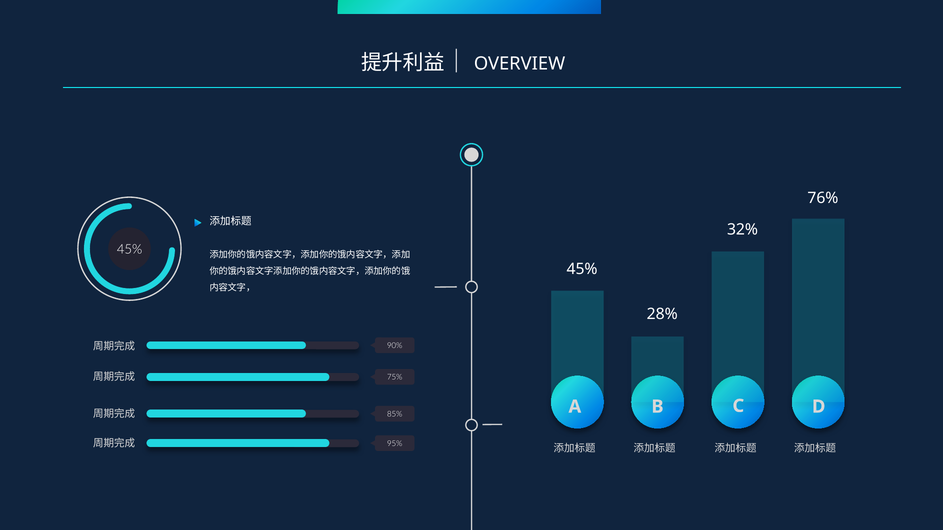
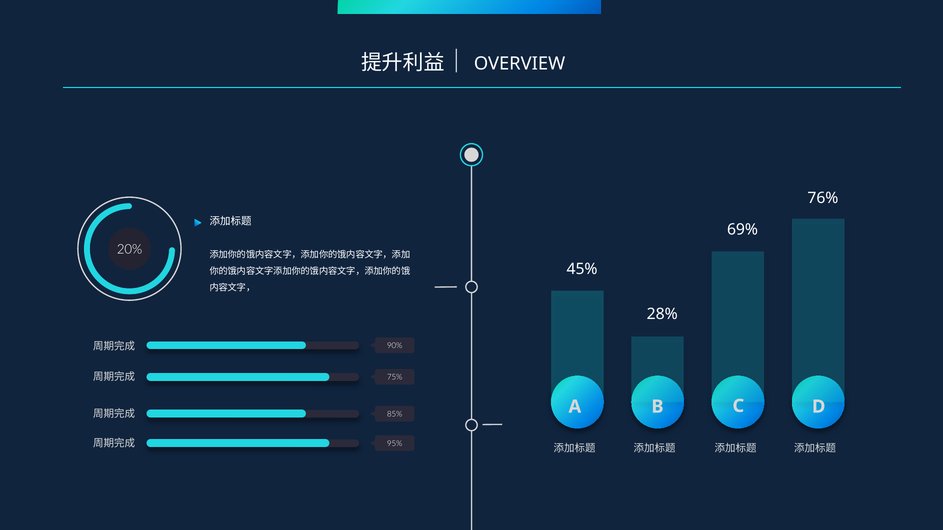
32%: 32% -> 69%
45% at (130, 250): 45% -> 20%
